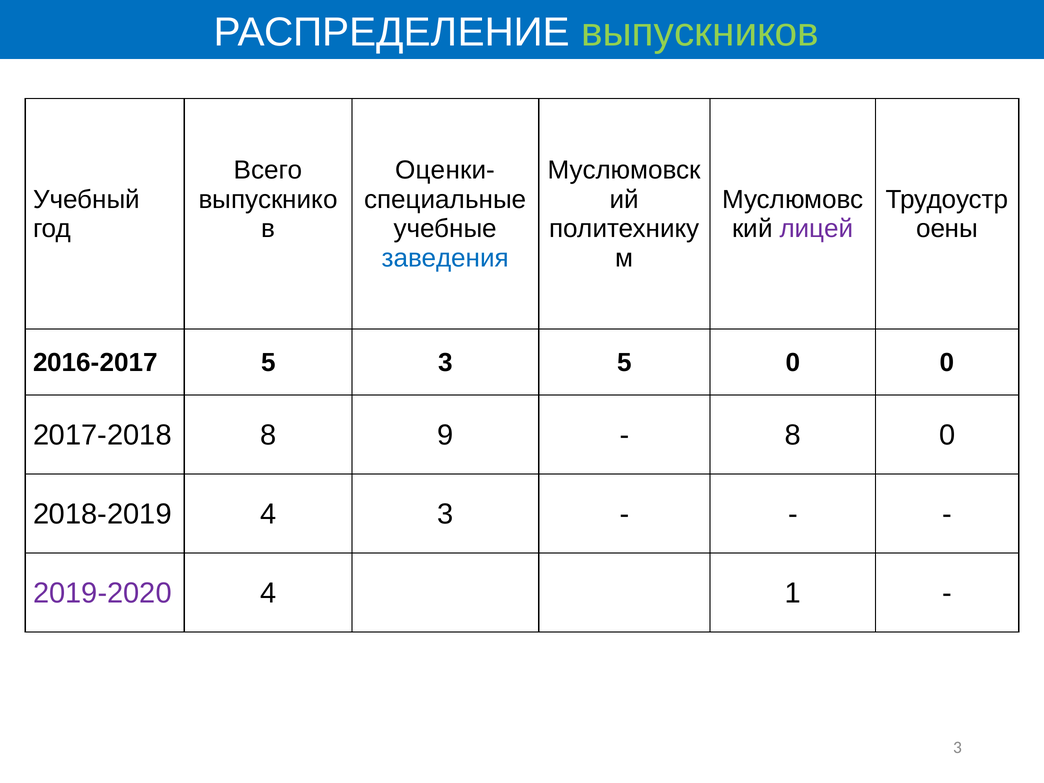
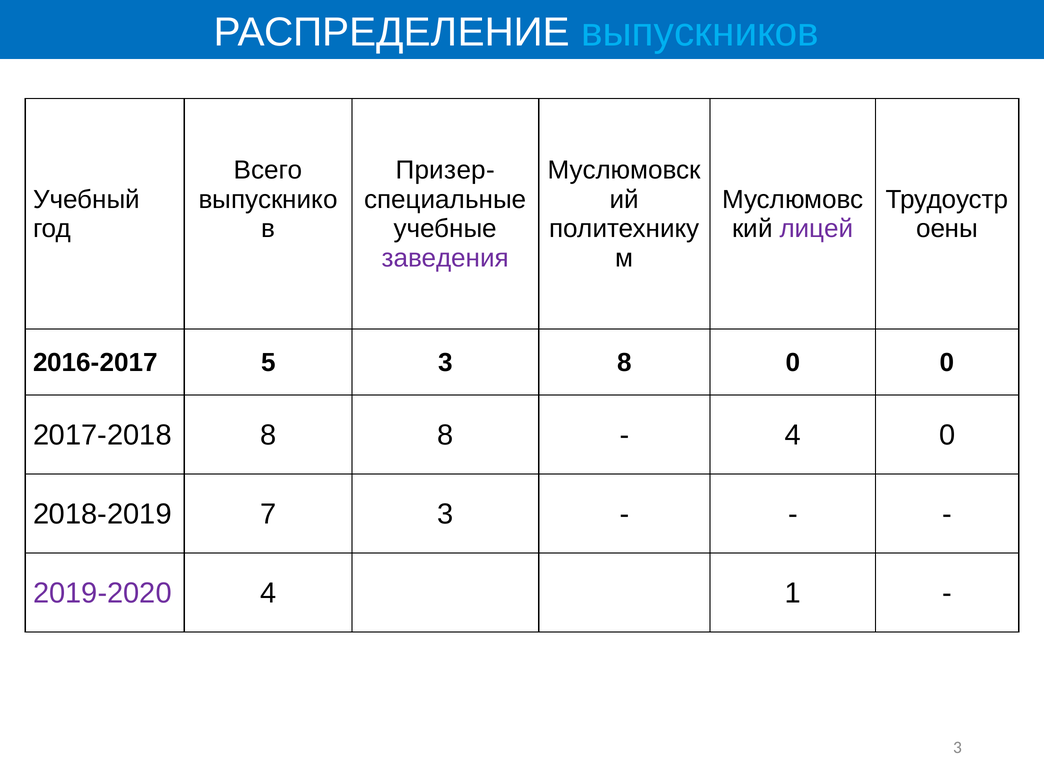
выпускников colour: light green -> light blue
Оценки-: Оценки- -> Призер-
заведения colour: blue -> purple
3 5: 5 -> 8
8 9: 9 -> 8
8 at (793, 435): 8 -> 4
2018-2019 4: 4 -> 7
